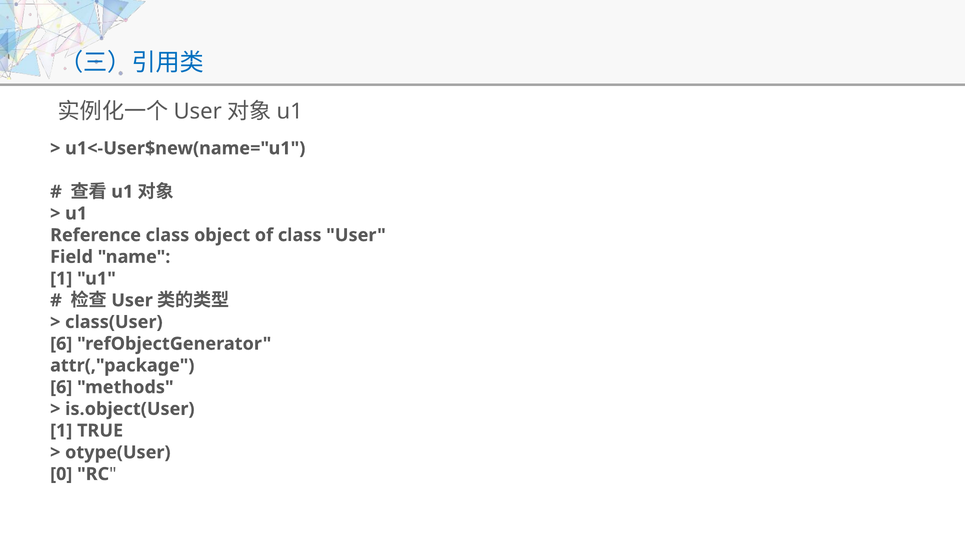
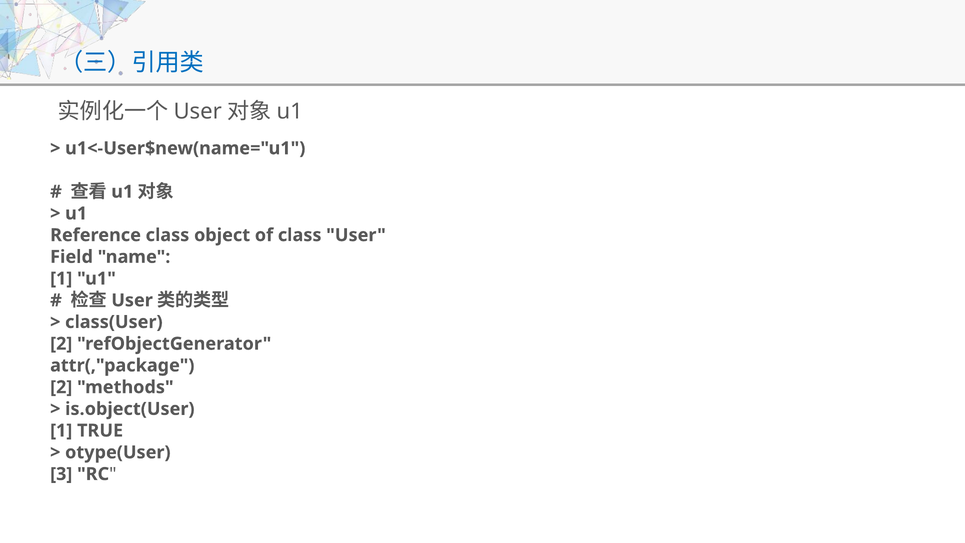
6 at (61, 344): 6 -> 2
6 at (61, 387): 6 -> 2
0: 0 -> 3
